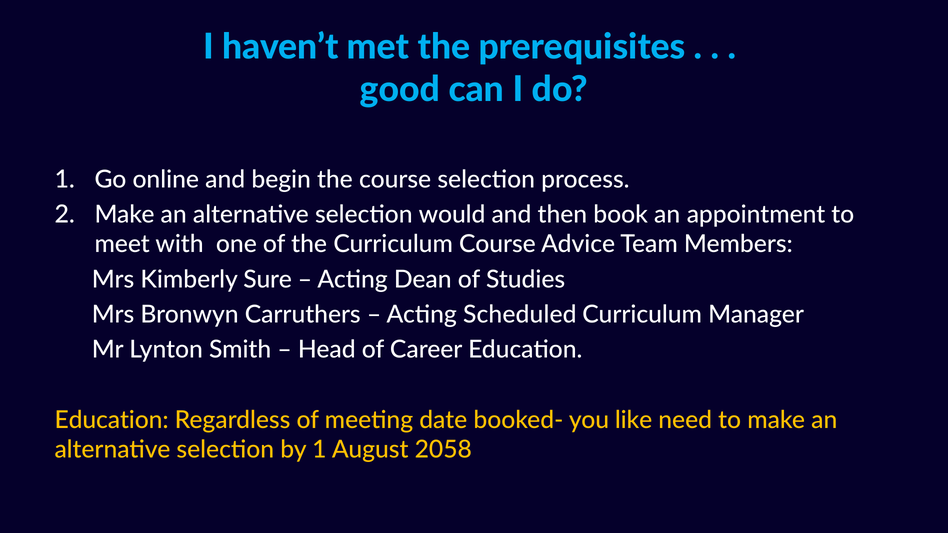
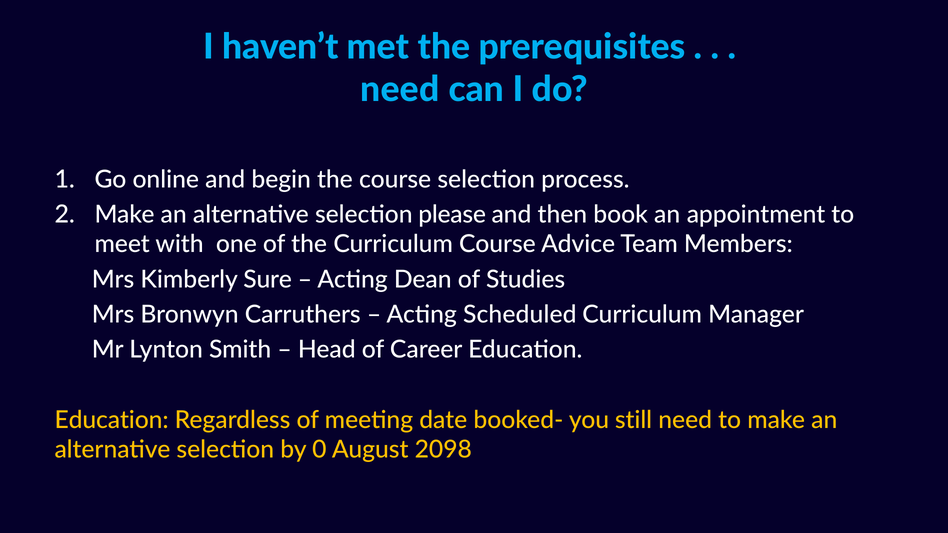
good at (400, 90): good -> need
would: would -> please
like: like -> still
by 1: 1 -> 0
2058: 2058 -> 2098
